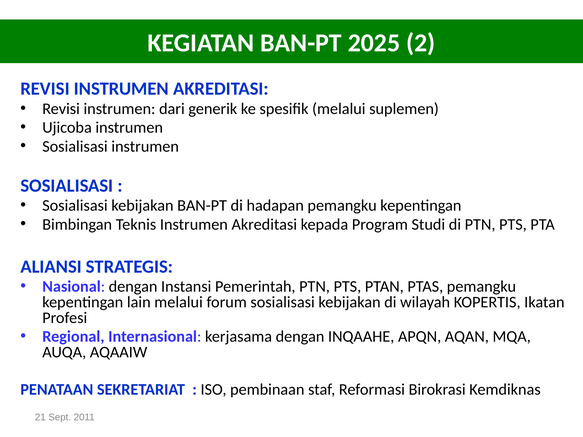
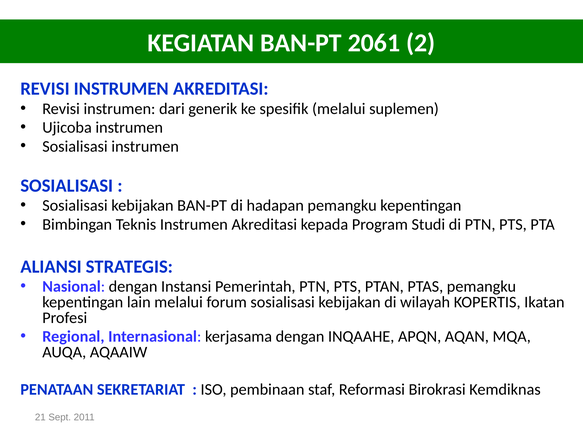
2025: 2025 -> 2061
